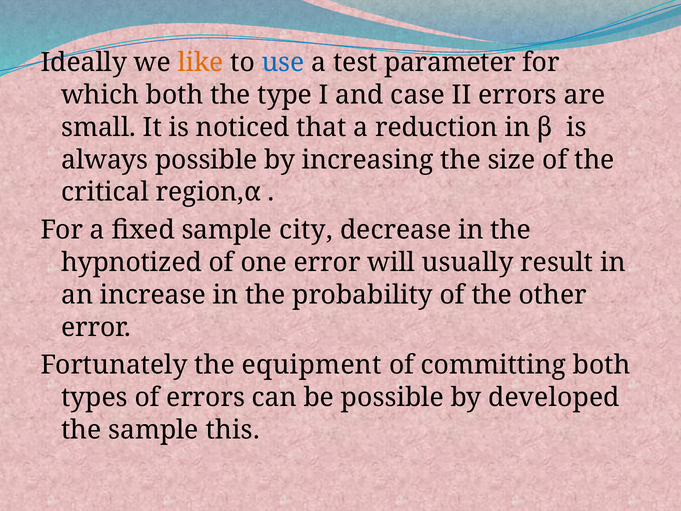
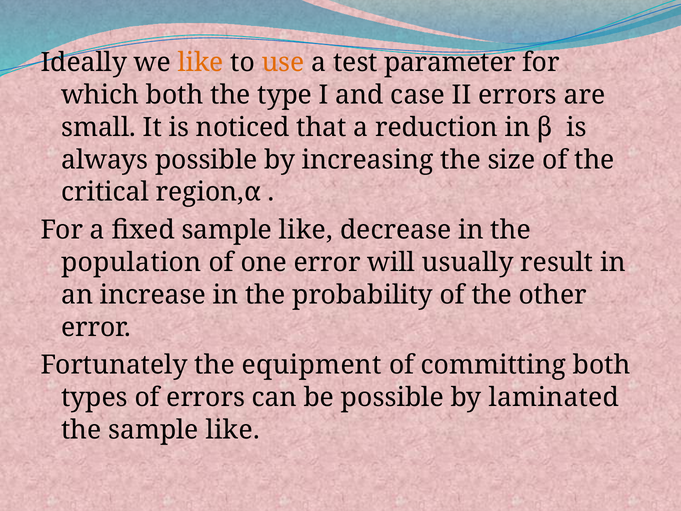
use colour: blue -> orange
fixed sample city: city -> like
hypnotized: hypnotized -> population
developed: developed -> laminated
the sample this: this -> like
